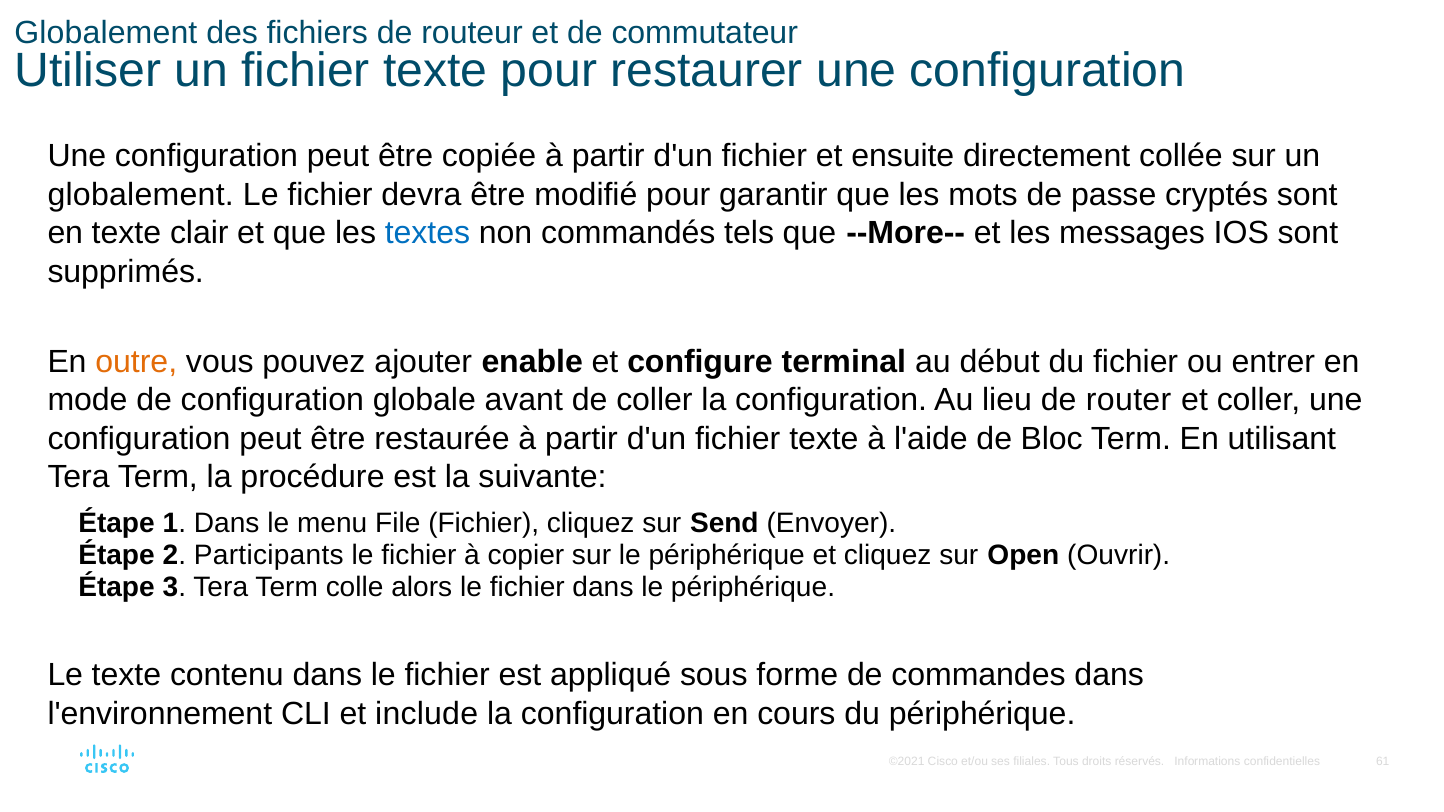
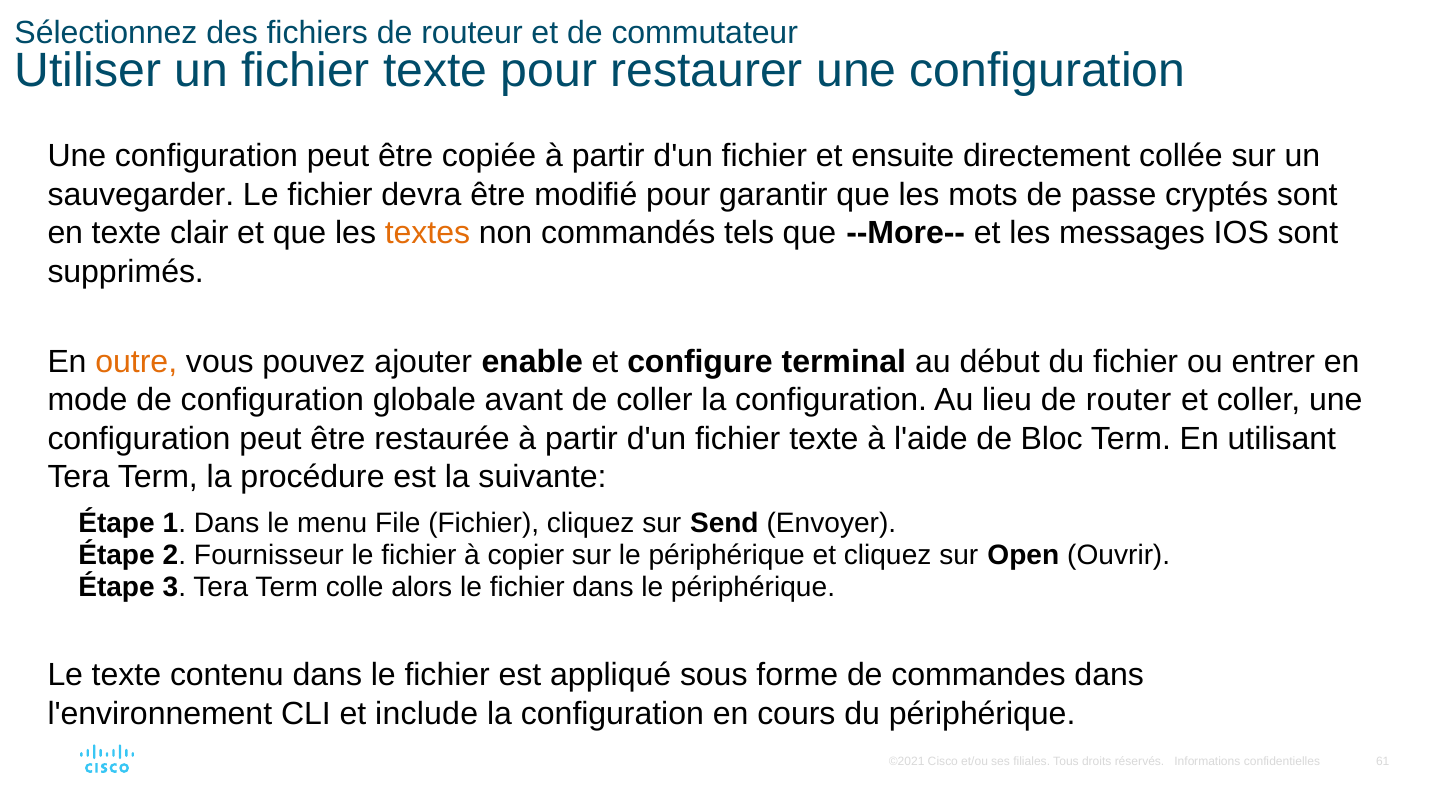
Globalement at (106, 33): Globalement -> Sélectionnez
globalement at (141, 195): globalement -> sauvegarder
textes colour: blue -> orange
Participants: Participants -> Fournisseur
